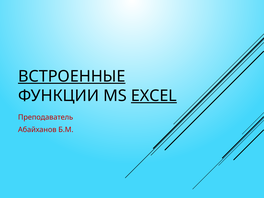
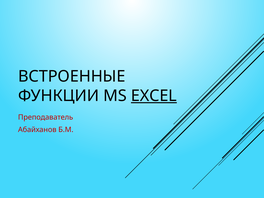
ВСТРОЕННЫЕ underline: present -> none
